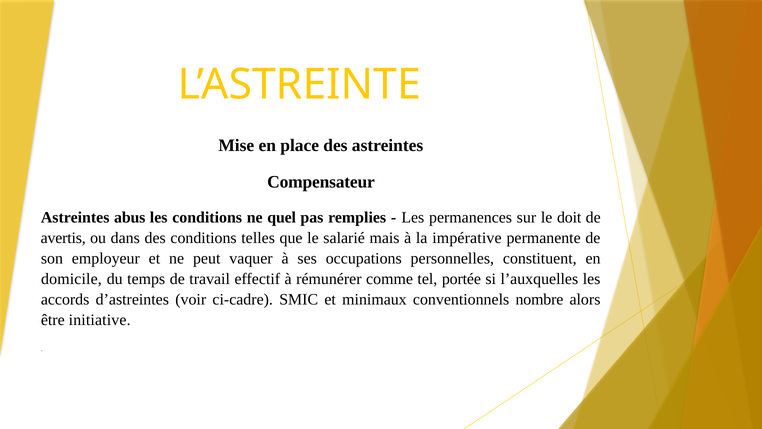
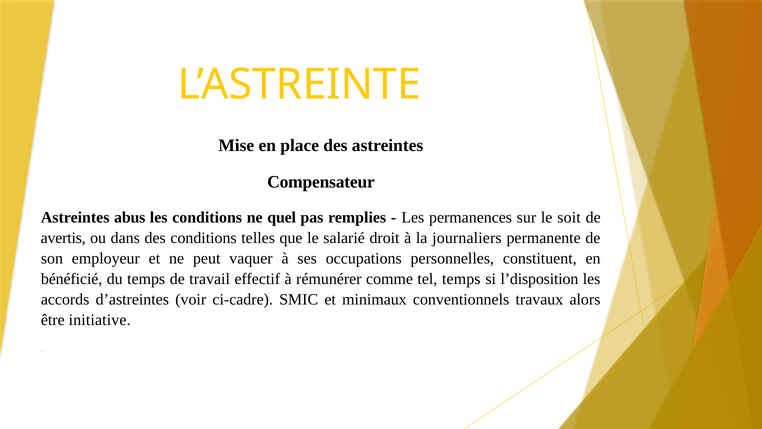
doit: doit -> soit
mais: mais -> droit
impérative: impérative -> journaliers
domicile: domicile -> bénéficié
tel portée: portée -> temps
l’auxquelles: l’auxquelles -> l’disposition
nombre: nombre -> travaux
